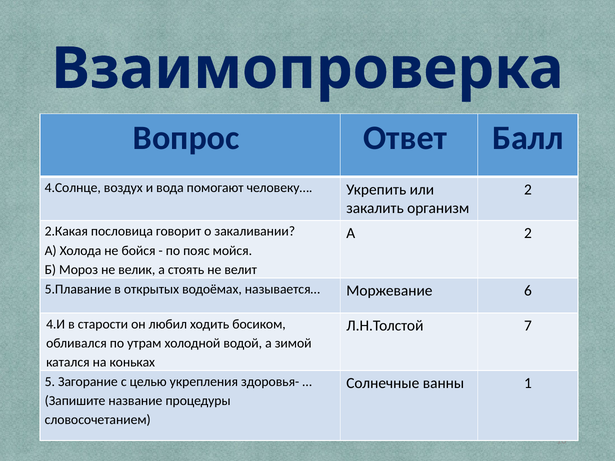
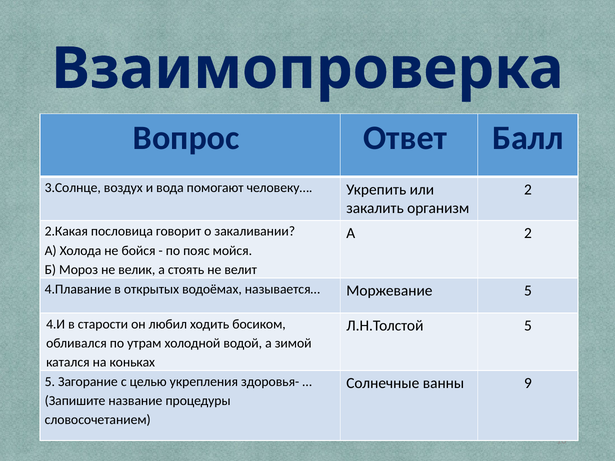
4.Солнце: 4.Солнце -> 3.Солнце
5.Плавание: 5.Плавание -> 4.Плавание
Моржевание 6: 6 -> 5
Л.Н.Толстой 7: 7 -> 5
1: 1 -> 9
